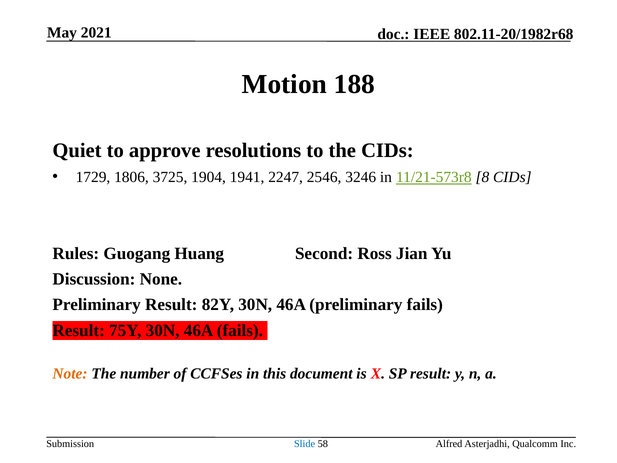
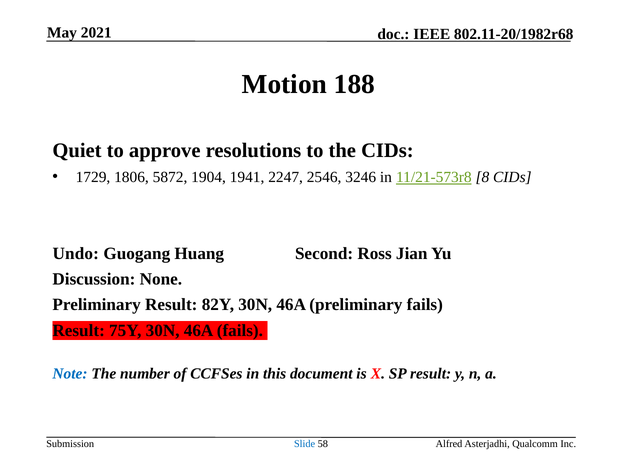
3725: 3725 -> 5872
Rules: Rules -> Undo
Note colour: orange -> blue
